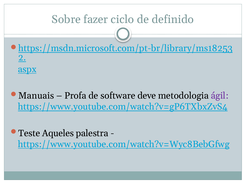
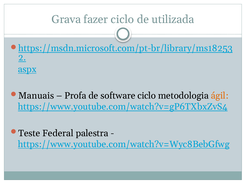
Sobre: Sobre -> Grava
definido: definido -> utilizada
software deve: deve -> ciclo
ágil colour: purple -> orange
Aqueles: Aqueles -> Federal
